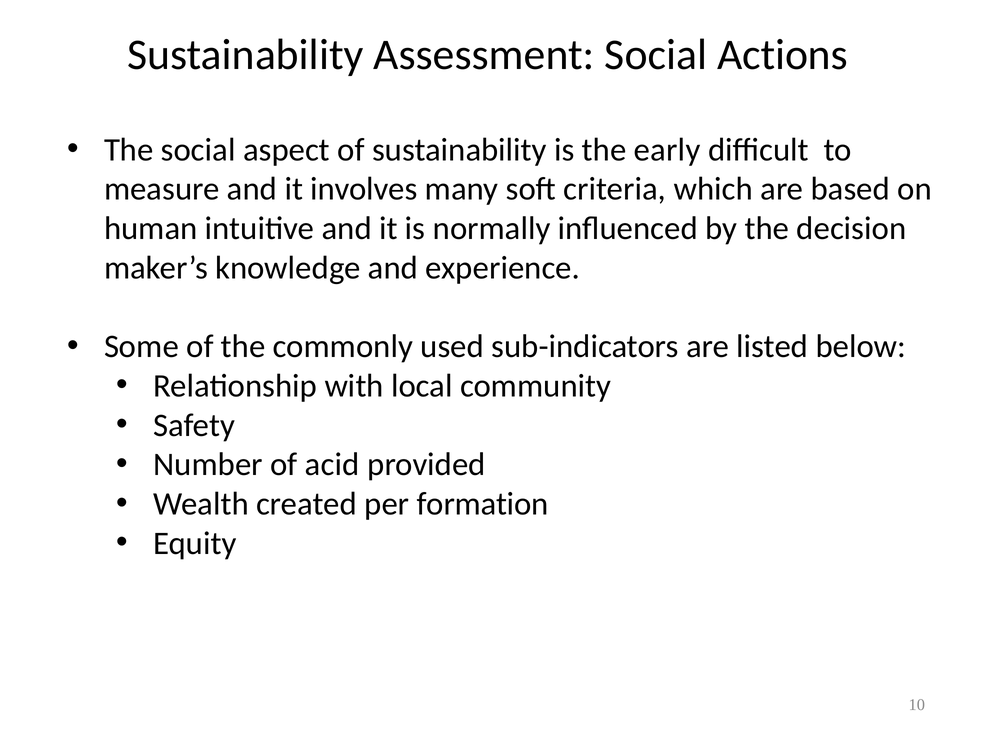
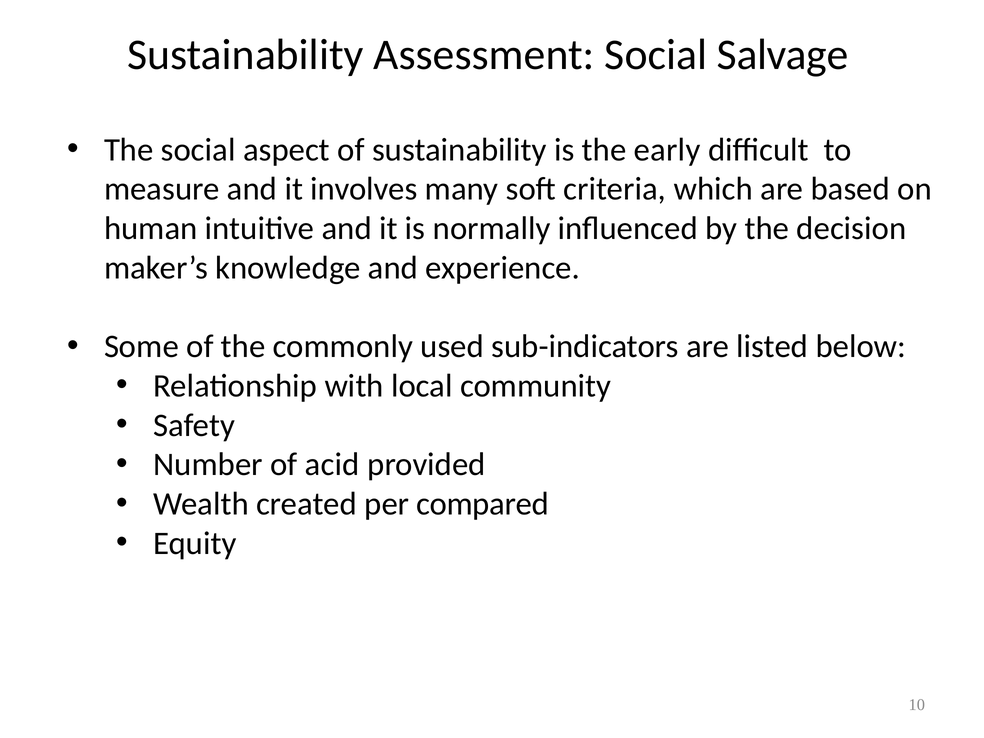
Actions: Actions -> Salvage
formation: formation -> compared
